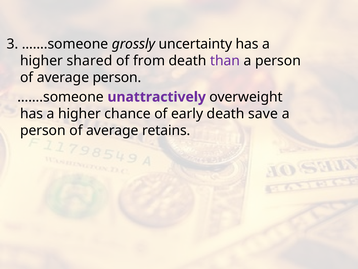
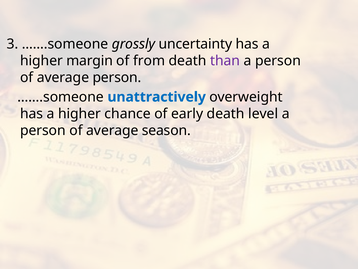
shared: shared -> margin
unattractively colour: purple -> blue
save: save -> level
retains: retains -> season
